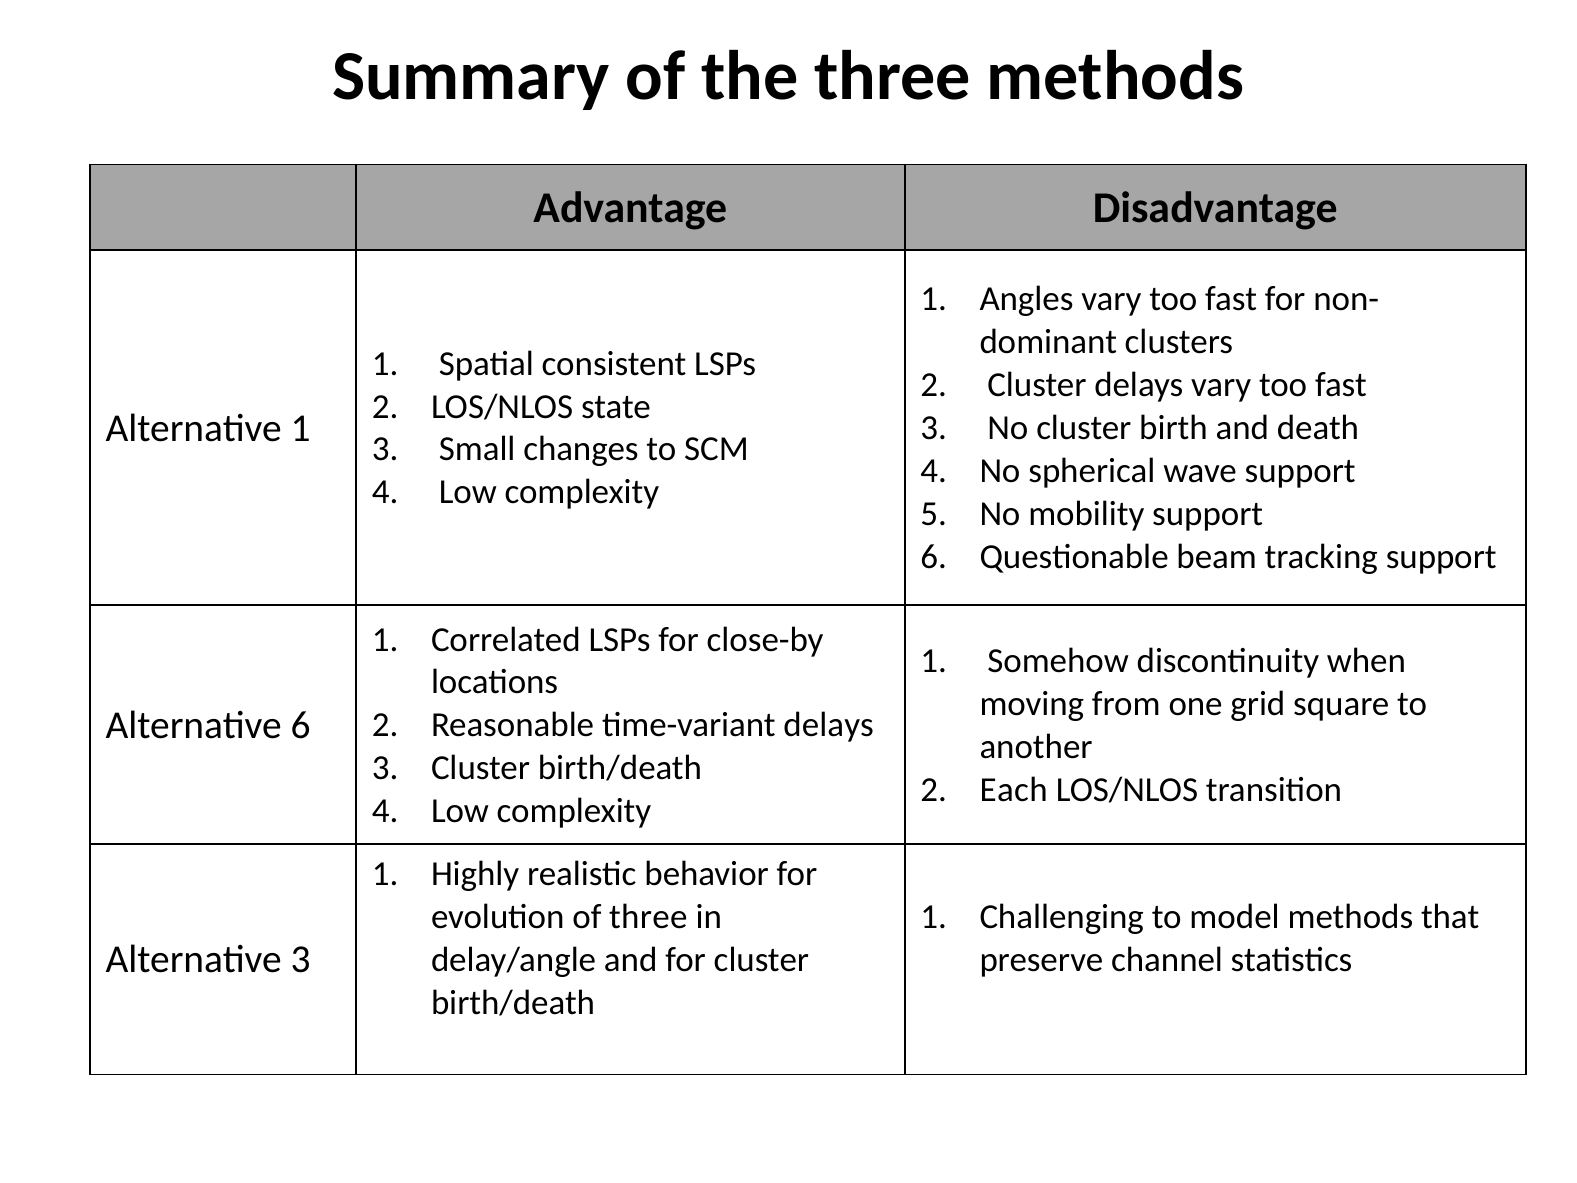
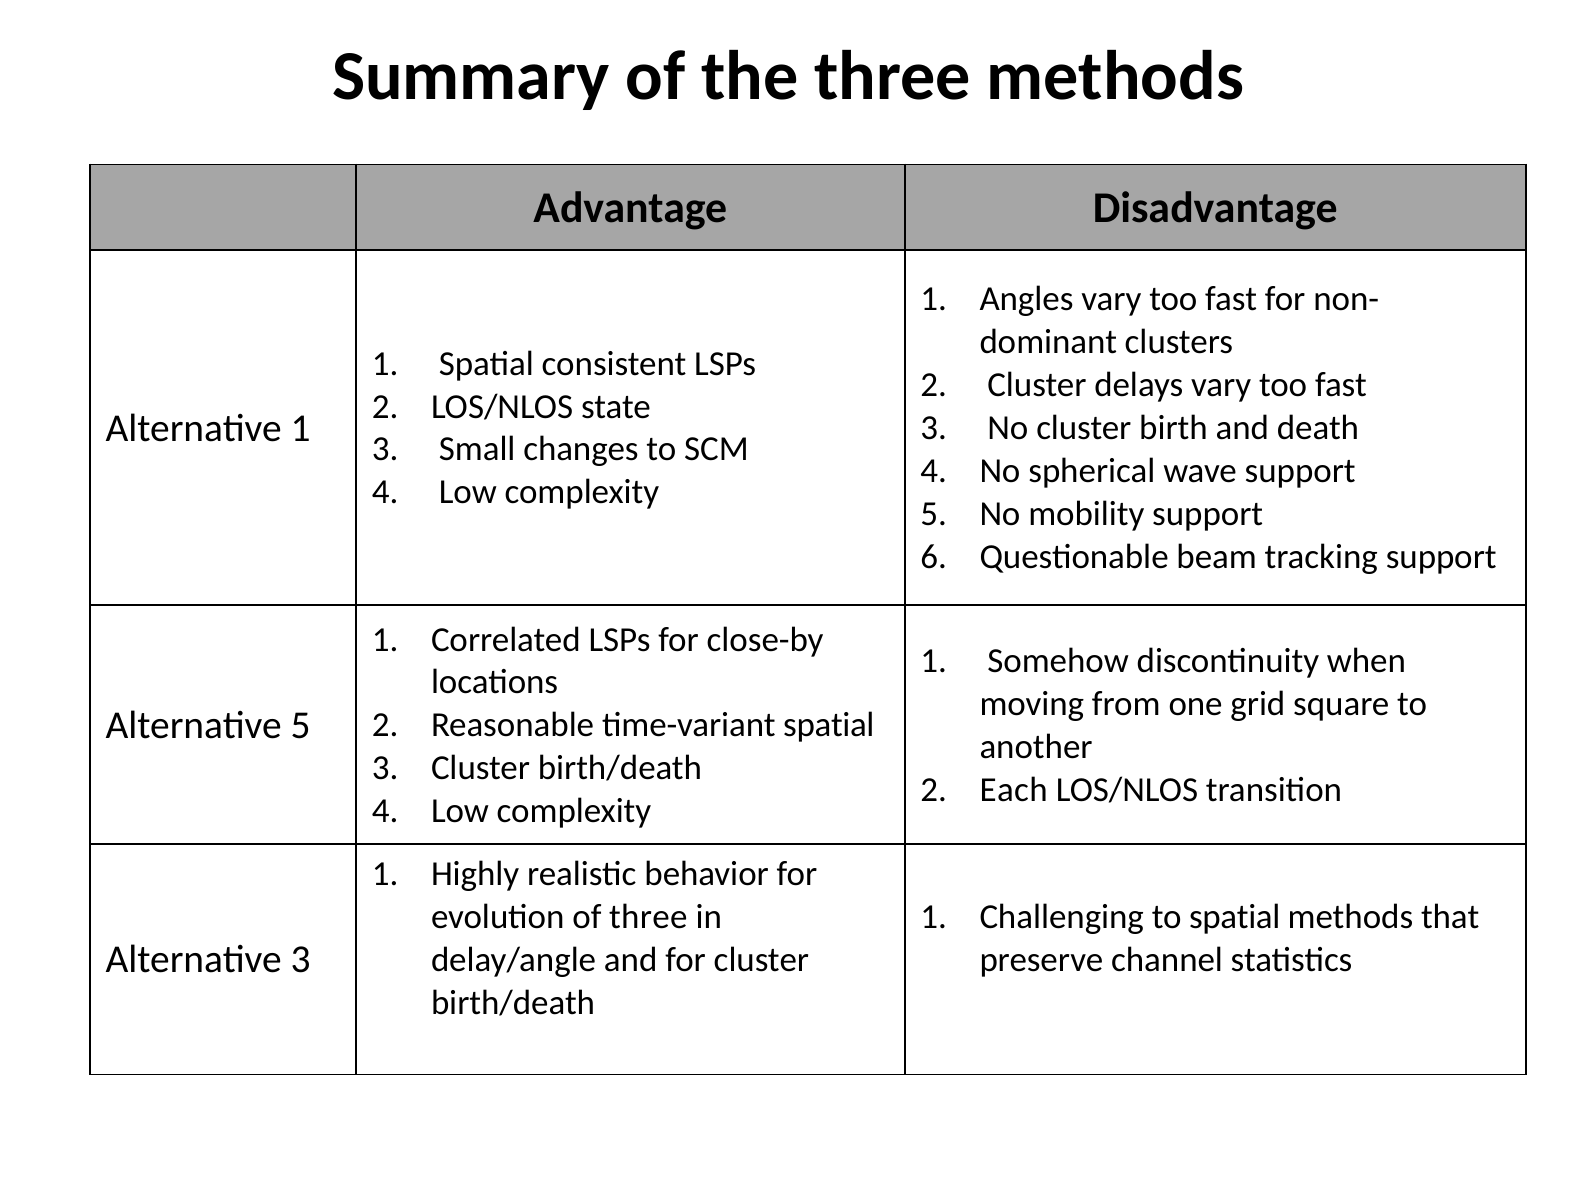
Alternative 6: 6 -> 5
time-variant delays: delays -> spatial
to model: model -> spatial
